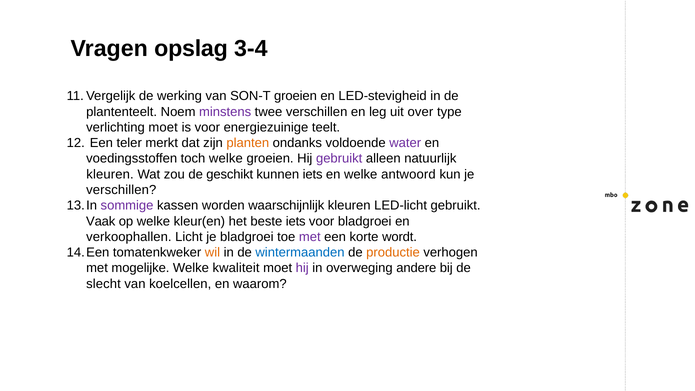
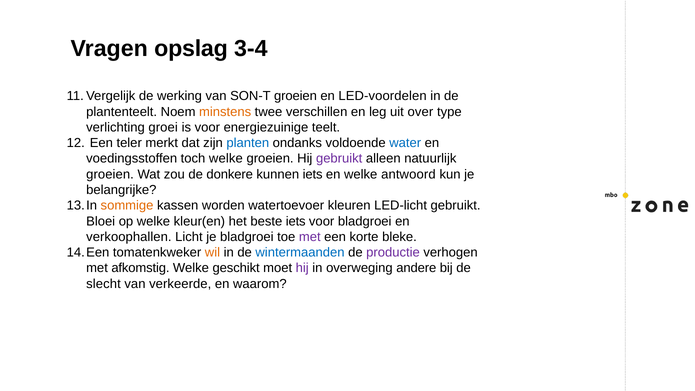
LED-stevigheid: LED-stevigheid -> LED-voordelen
minstens colour: purple -> orange
verlichting moet: moet -> groei
planten colour: orange -> blue
water colour: purple -> blue
kleuren at (110, 174): kleuren -> groeien
geschikt: geschikt -> donkere
verschillen at (121, 190): verschillen -> belangrijke
sommige colour: purple -> orange
waarschijnlijk: waarschijnlijk -> watertoevoer
Vaak: Vaak -> Bloei
wordt: wordt -> bleke
productie colour: orange -> purple
mogelijke: mogelijke -> afkomstig
kwaliteit: kwaliteit -> geschikt
koelcellen: koelcellen -> verkeerde
